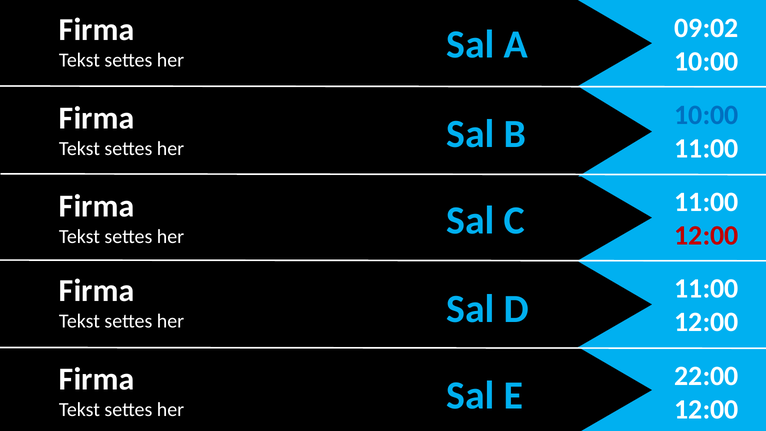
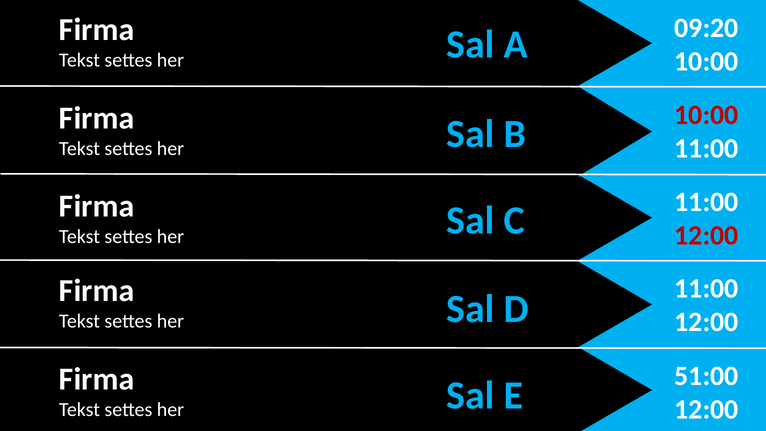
09:02: 09:02 -> 09:20
10:00 at (706, 115) colour: blue -> red
22:00: 22:00 -> 51:00
